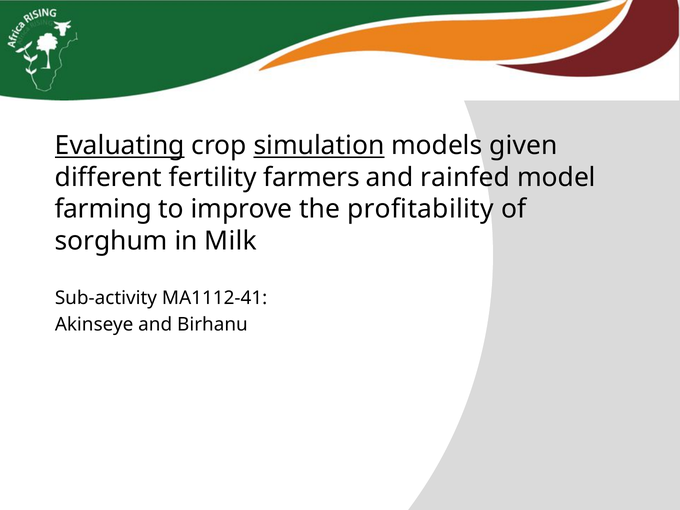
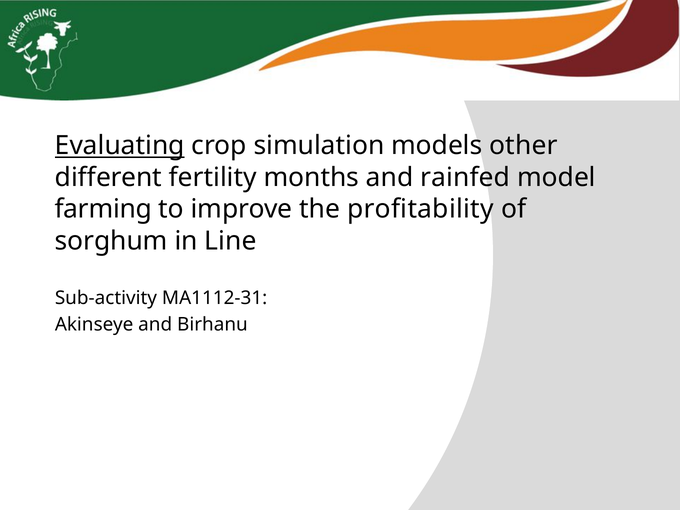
simulation underline: present -> none
given: given -> other
farmers: farmers -> months
Milk: Milk -> Line
MA1112-41: MA1112-41 -> MA1112-31
